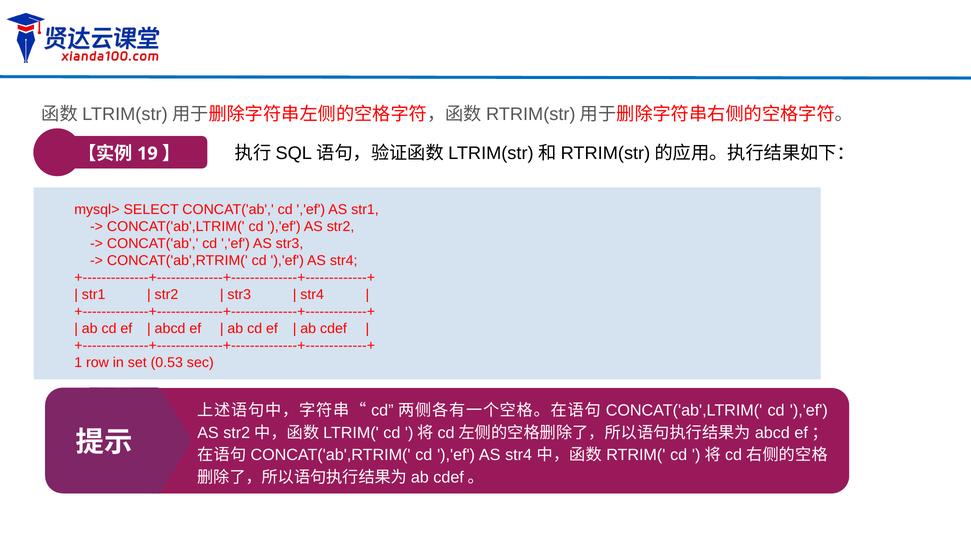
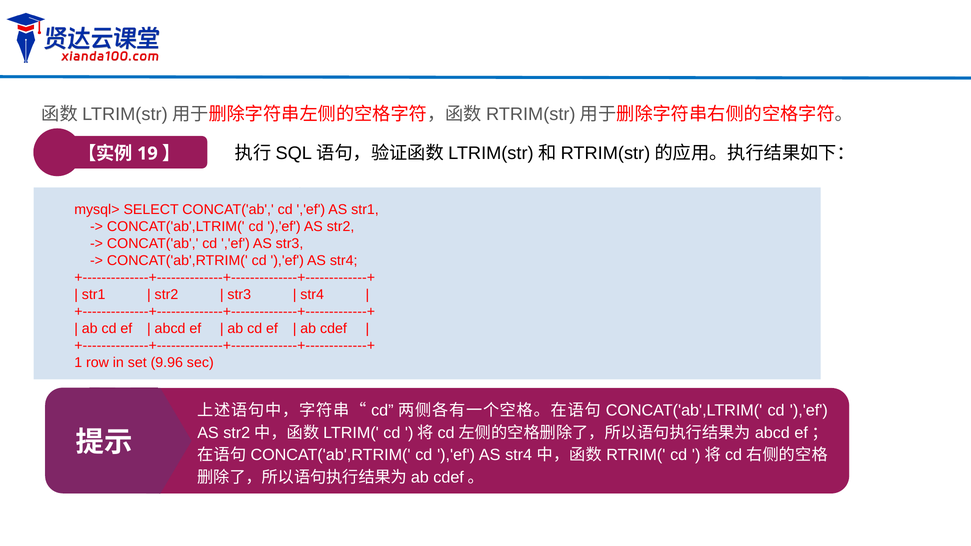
0.53: 0.53 -> 9.96
